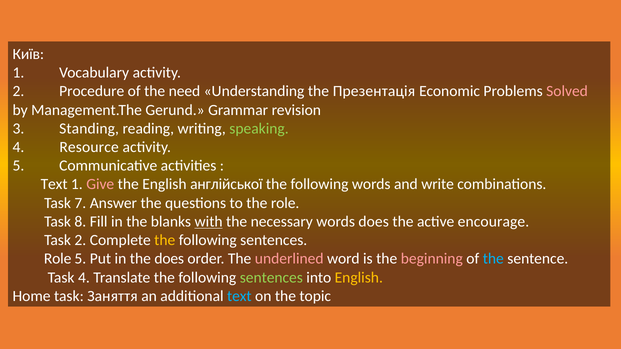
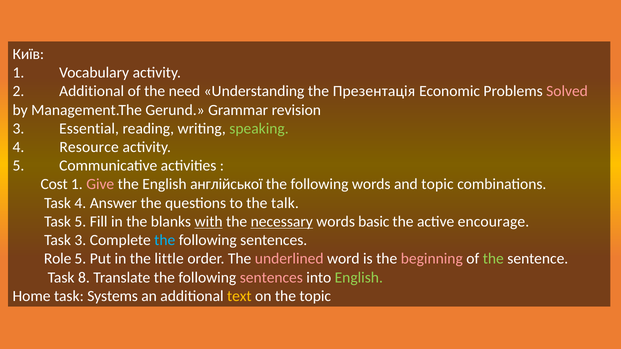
2 Procedure: Procedure -> Additional
Standing: Standing -> Essential
Text at (54, 185): Text -> Cost
and write: write -> topic
Task 7: 7 -> 4
the role: role -> talk
Task 8: 8 -> 5
necessary underline: none -> present
words does: does -> basic
Task 2: 2 -> 3
the at (165, 240) colour: yellow -> light blue
the does: does -> little
the at (493, 259) colour: light blue -> light green
Task 4: 4 -> 8
sentences at (271, 278) colour: light green -> pink
English at (359, 278) colour: yellow -> light green
Заняття: Заняття -> Systems
text at (239, 296) colour: light blue -> yellow
